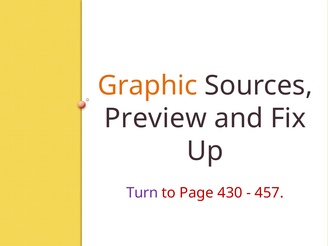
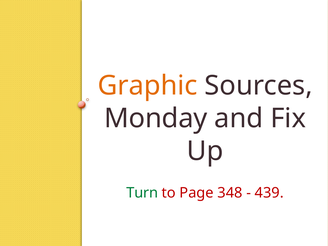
Preview: Preview -> Monday
Turn colour: purple -> green
430: 430 -> 348
457: 457 -> 439
